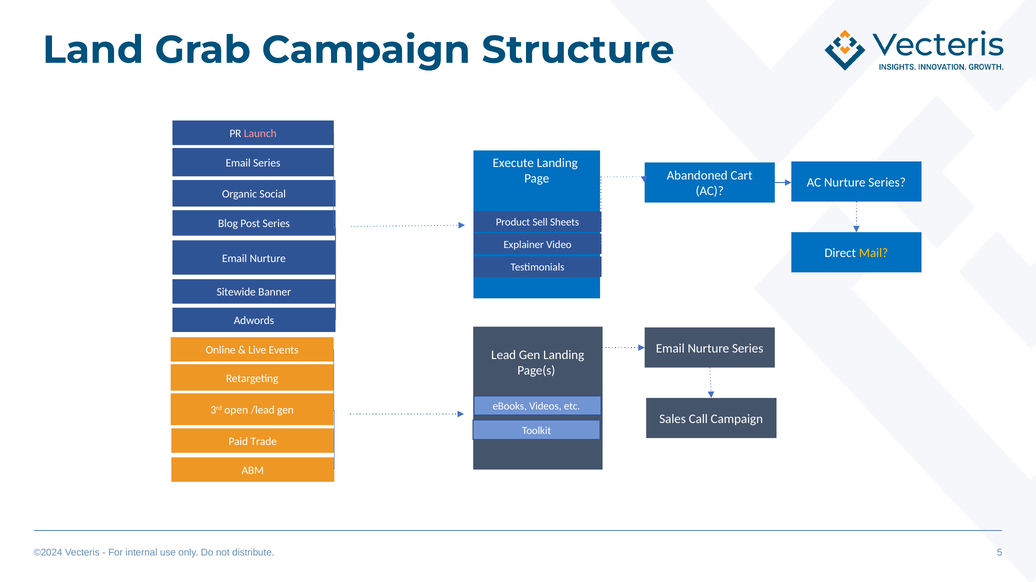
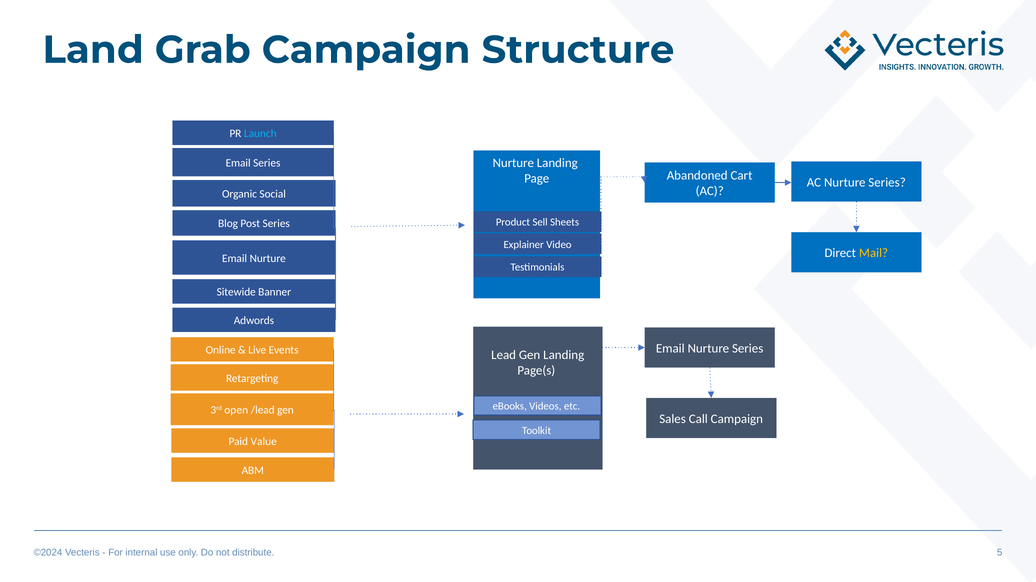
Launch colour: pink -> light blue
Execute at (513, 163): Execute -> Nurture
Trade: Trade -> Value
